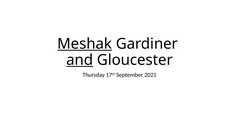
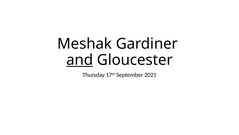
Meshak underline: present -> none
